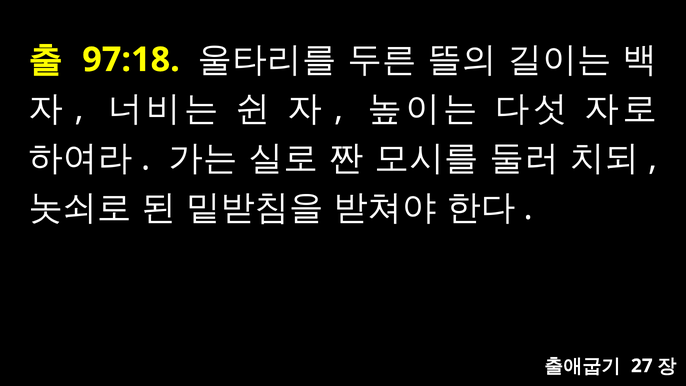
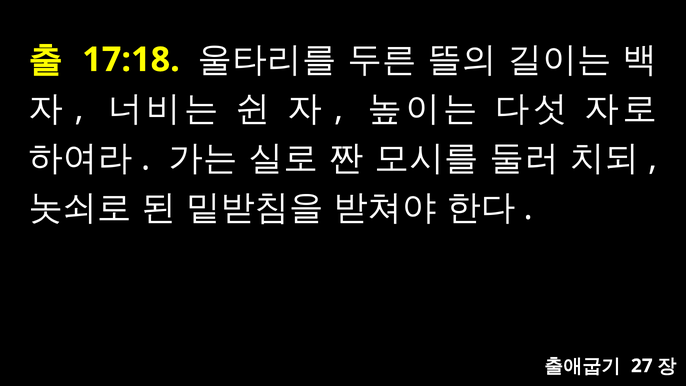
97:18: 97:18 -> 17:18
